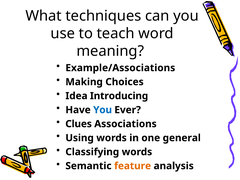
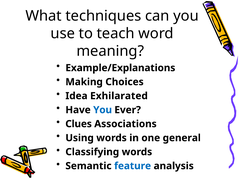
Example/Associations: Example/Associations -> Example/Explanations
Introducing: Introducing -> Exhilarated
feature colour: orange -> blue
